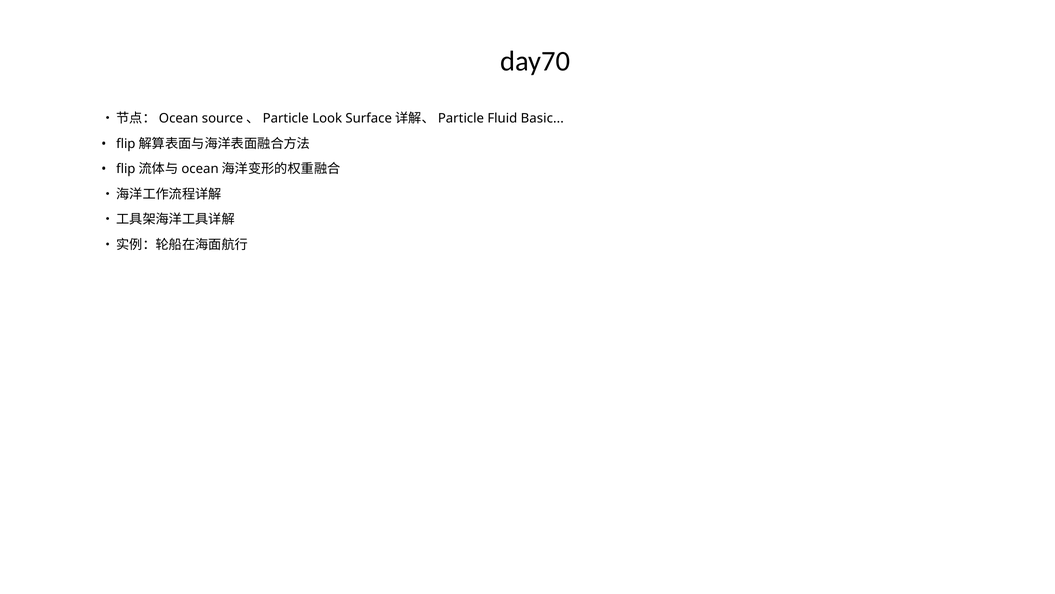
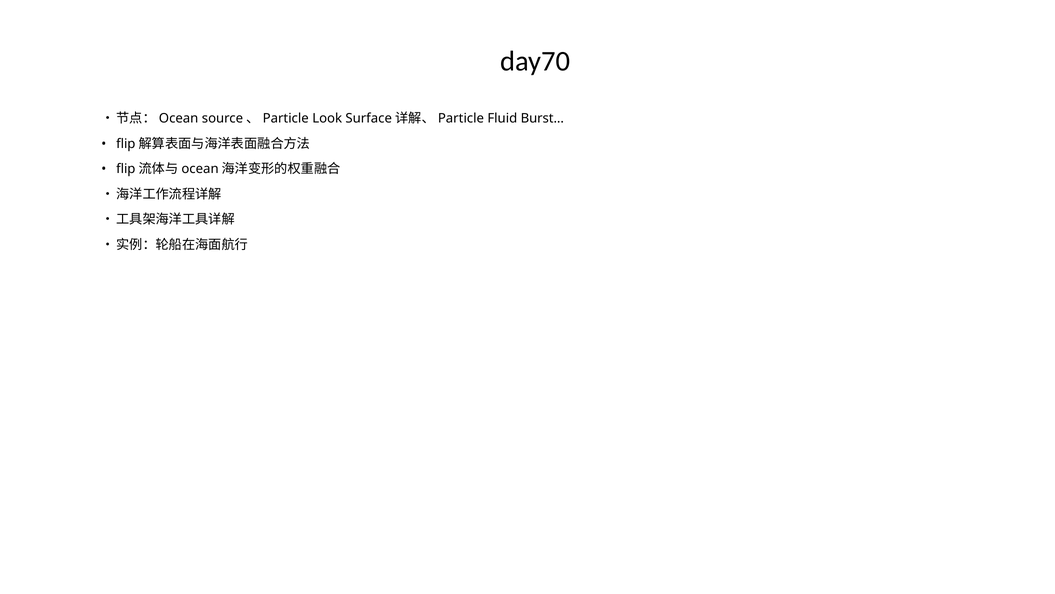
Basic: Basic -> Burst
